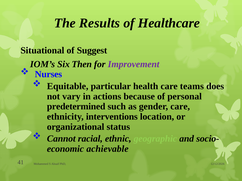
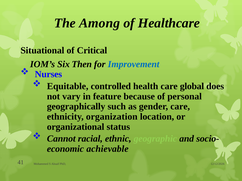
Results: Results -> Among
Suggest: Suggest -> Critical
Improvement colour: purple -> blue
particular: particular -> controlled
teams: teams -> global
actions: actions -> feature
predetermined: predetermined -> geographically
interventions: interventions -> organization
